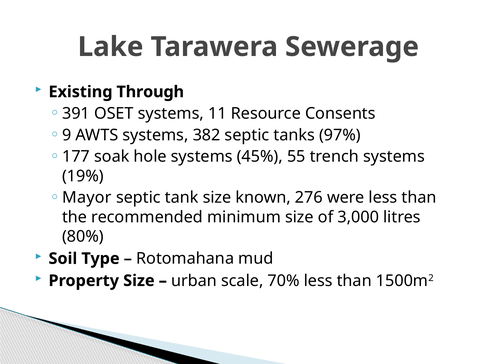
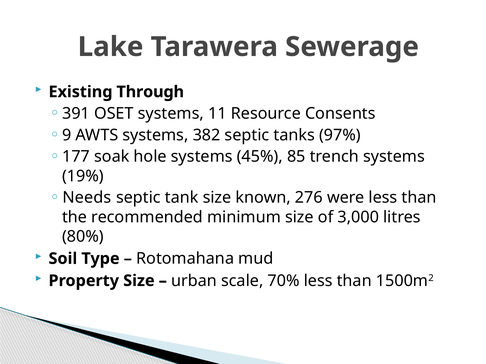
55: 55 -> 85
Mayor: Mayor -> Needs
